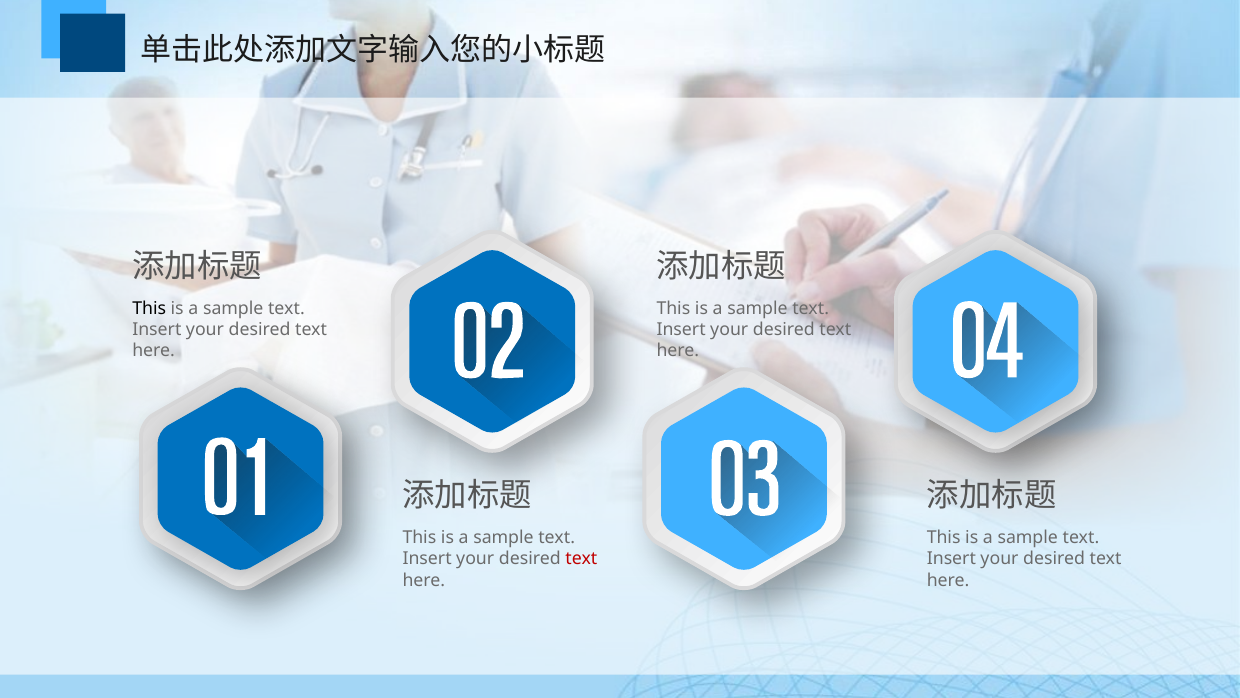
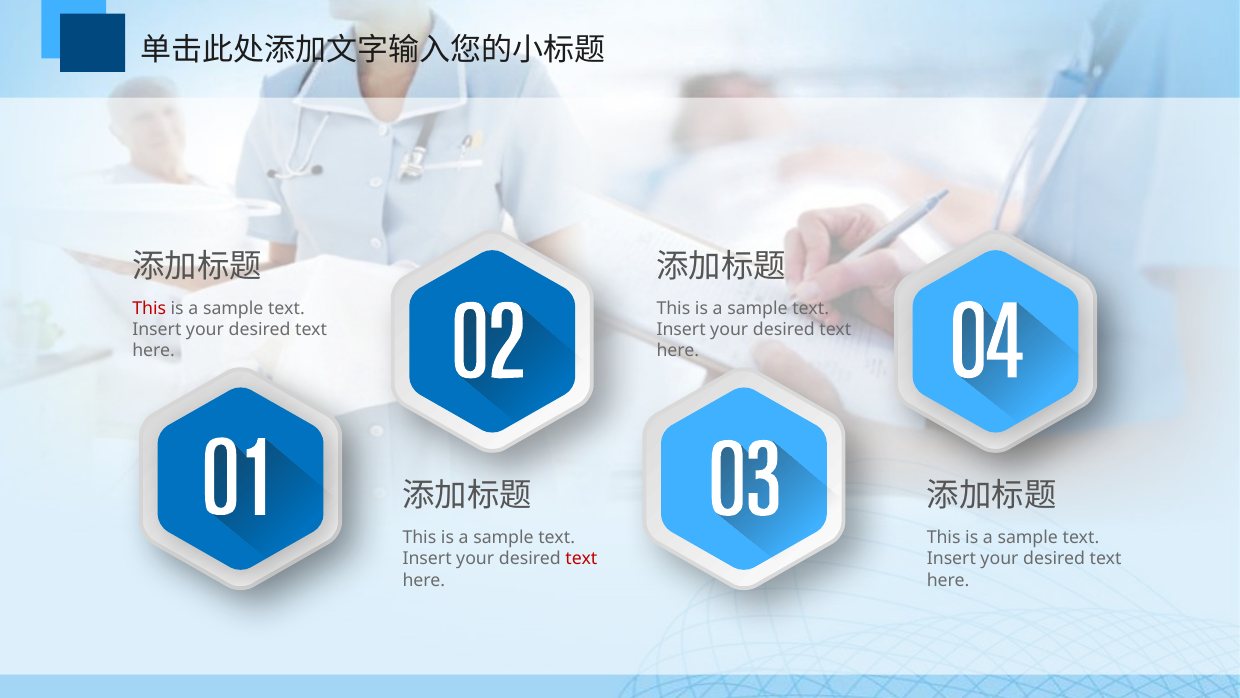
This at (149, 308) colour: black -> red
